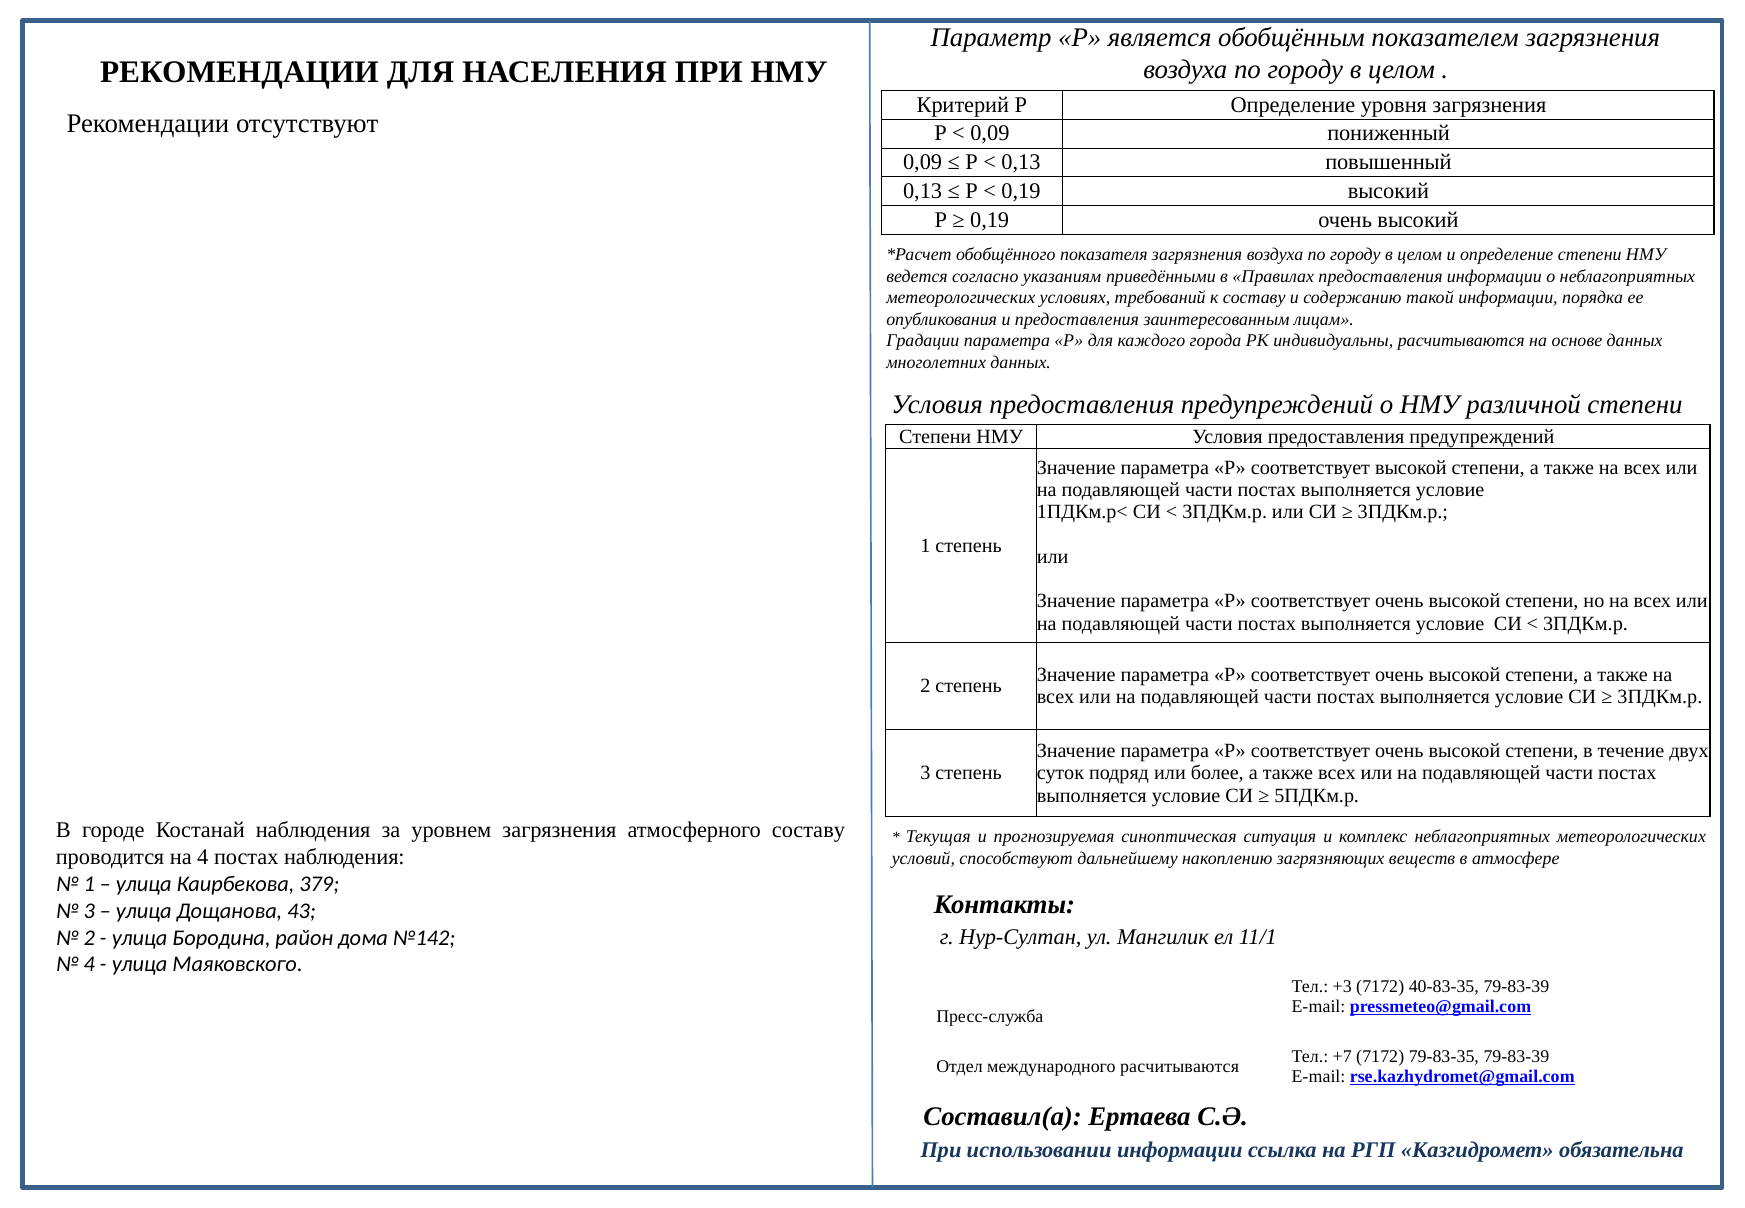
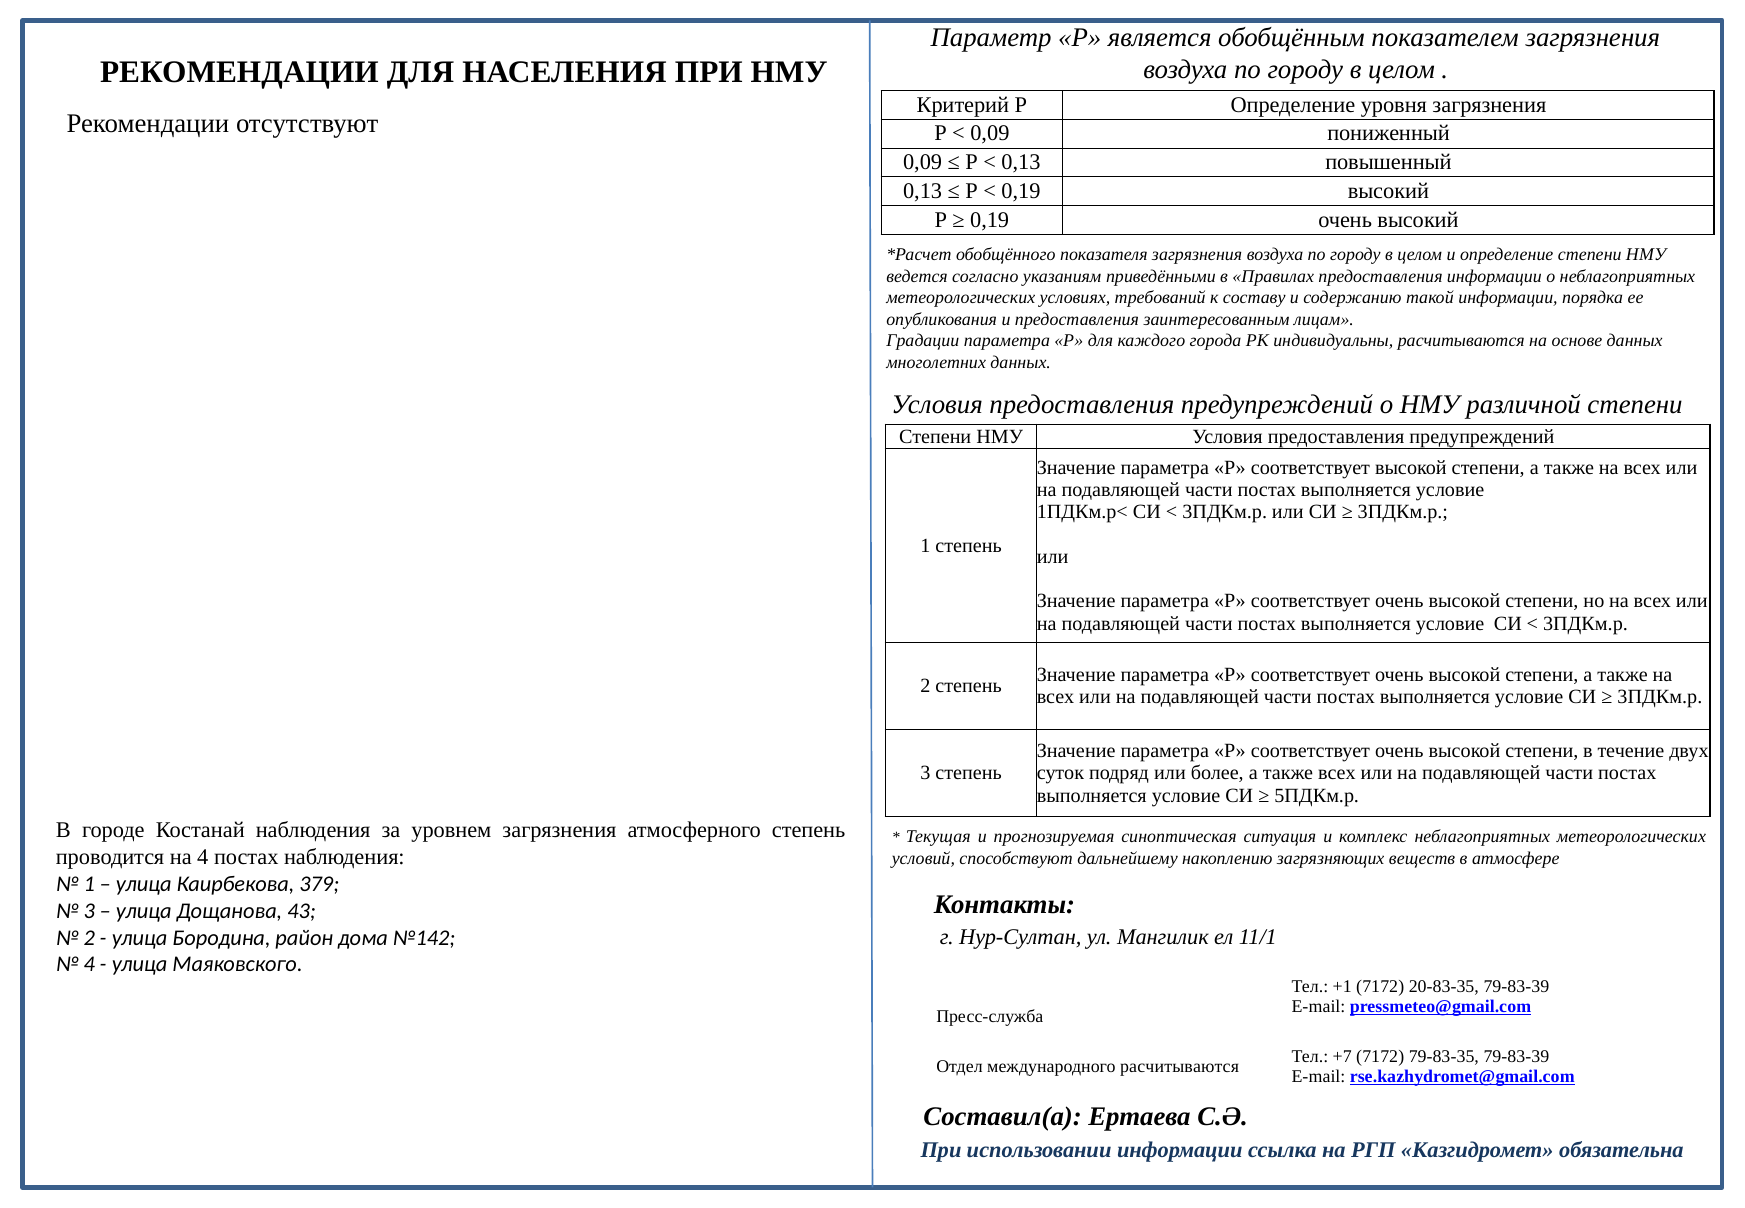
атмосферного составу: составу -> степень
+3: +3 -> +1
40-83-35: 40-83-35 -> 20-83-35
